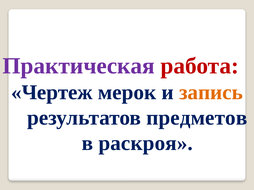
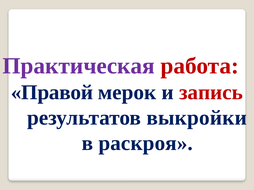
Чертеж: Чертеж -> Правой
запись colour: orange -> red
предметов: предметов -> выкройки
